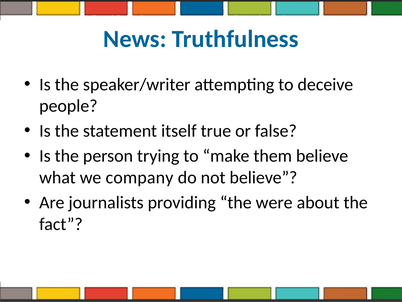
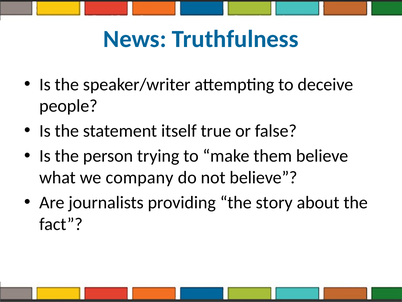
were: were -> story
